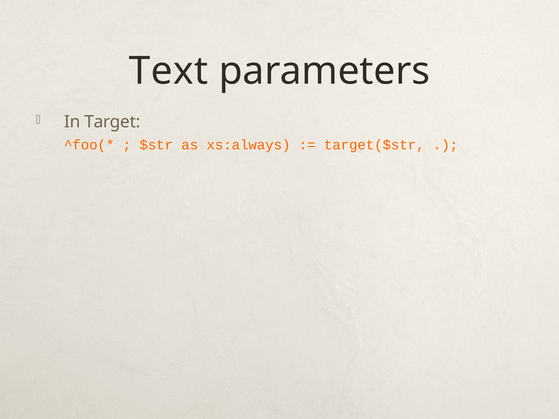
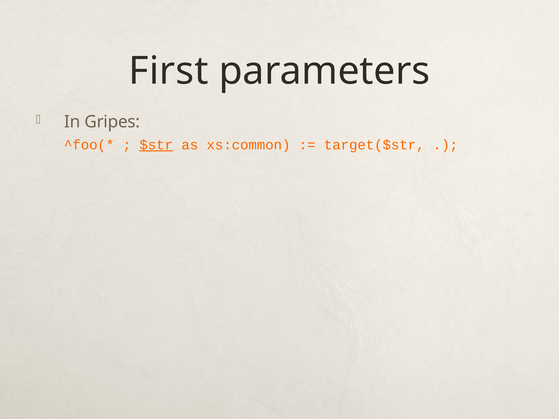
Text: Text -> First
Target: Target -> Gripes
$str underline: none -> present
xs:always: xs:always -> xs:common
